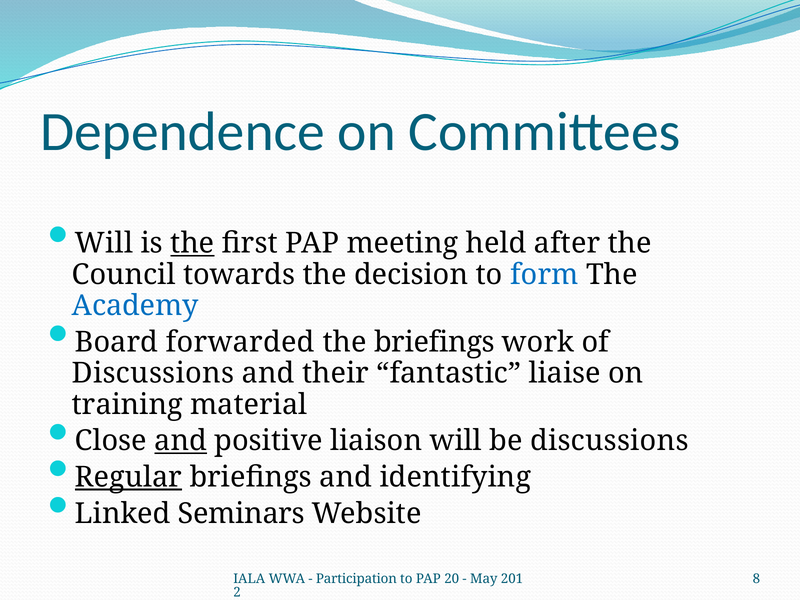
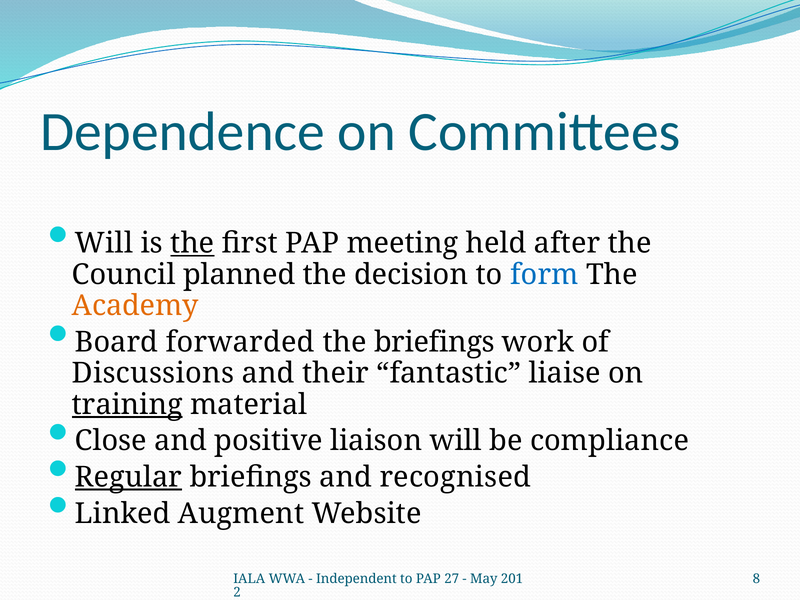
towards: towards -> planned
Academy colour: blue -> orange
training underline: none -> present
and at (181, 441) underline: present -> none
be discussions: discussions -> compliance
identifying: identifying -> recognised
Seminars: Seminars -> Augment
Participation: Participation -> Independent
20: 20 -> 27
